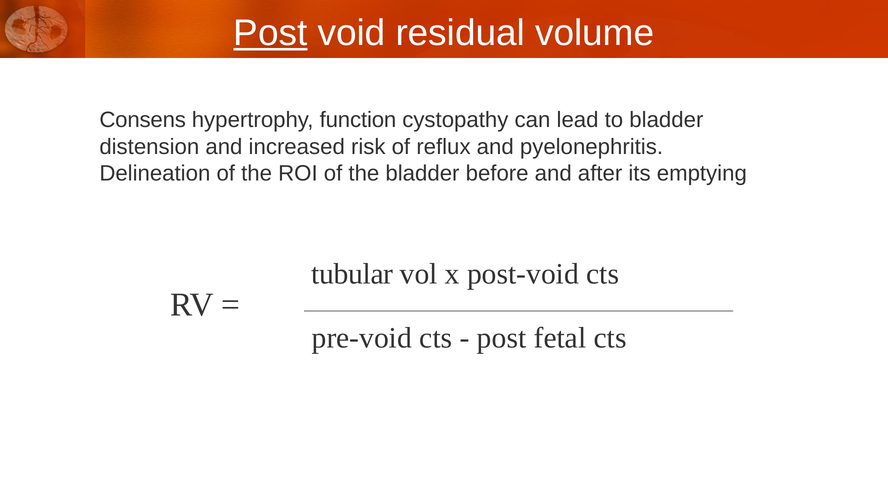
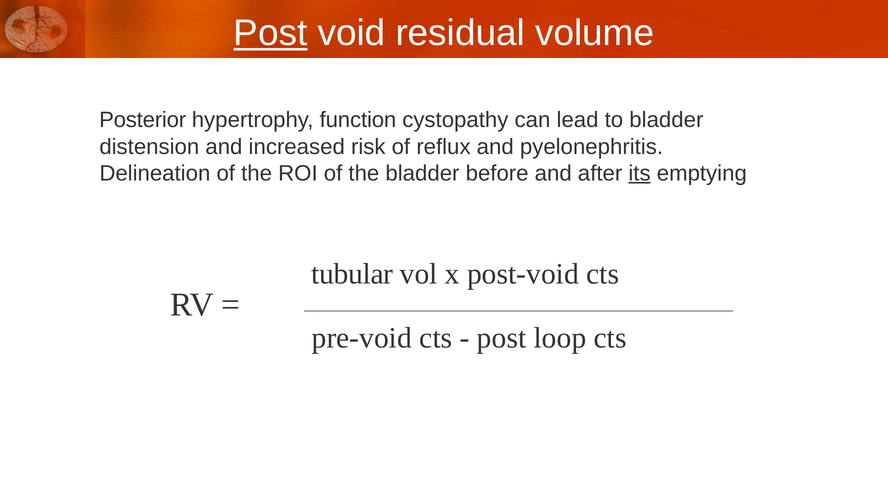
Consens: Consens -> Posterior
its underline: none -> present
fetal: fetal -> loop
